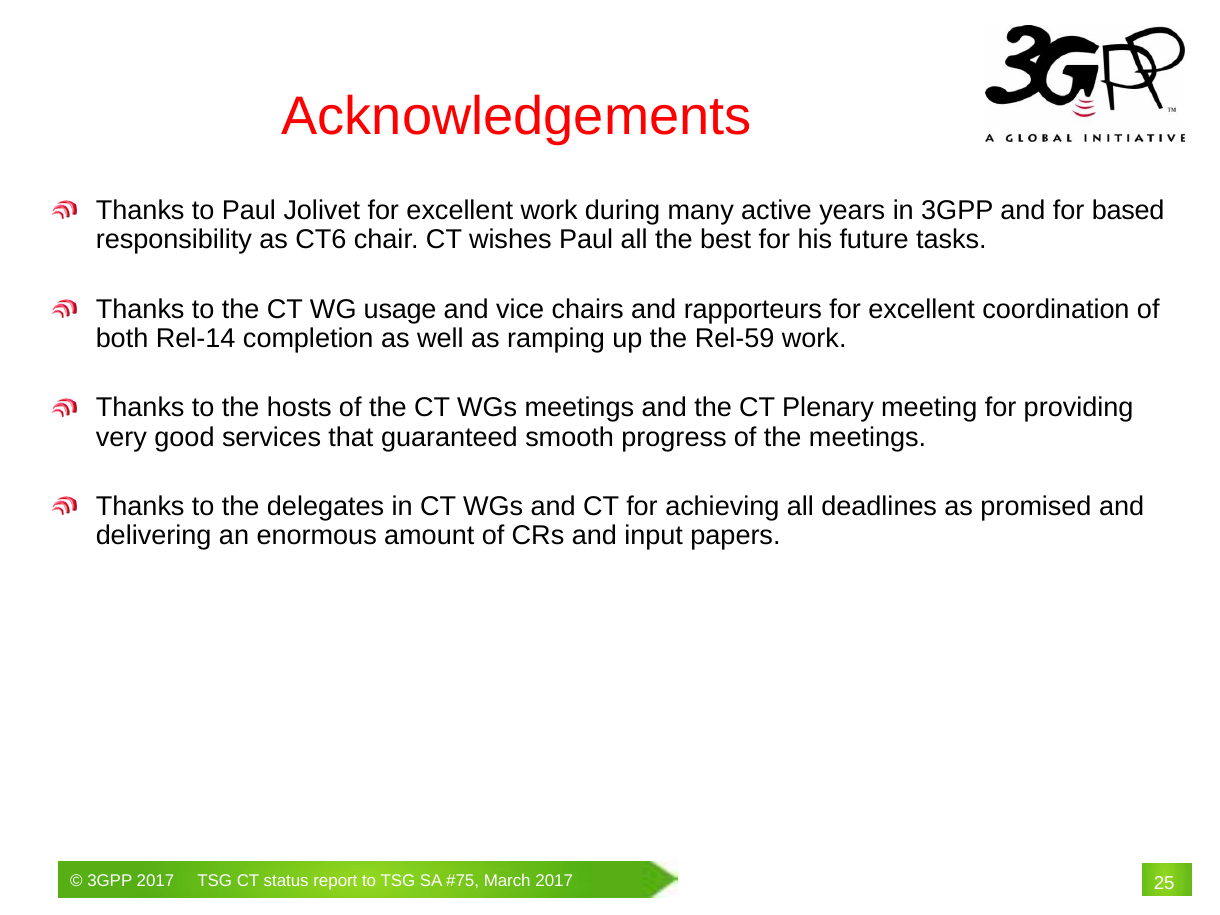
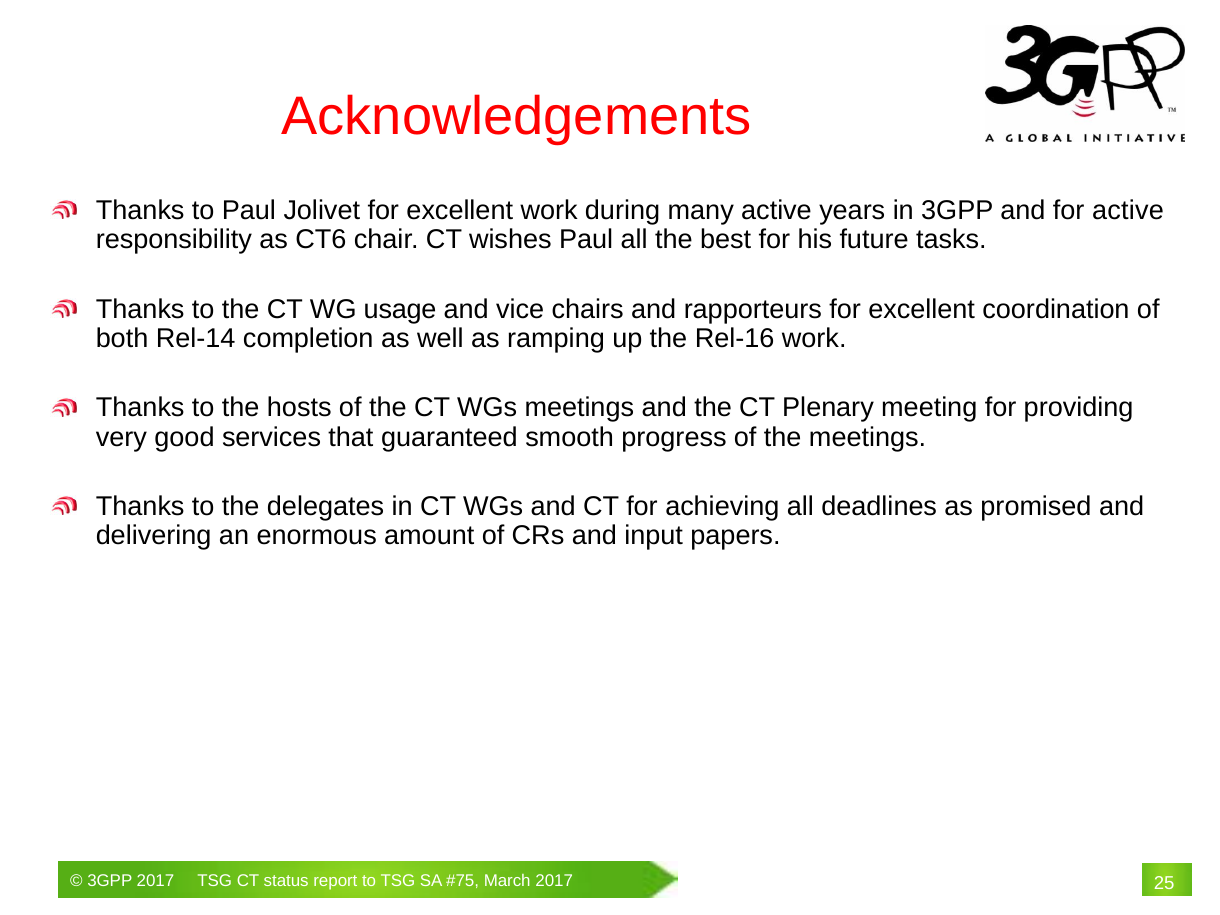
for based: based -> active
Rel-59: Rel-59 -> Rel-16
